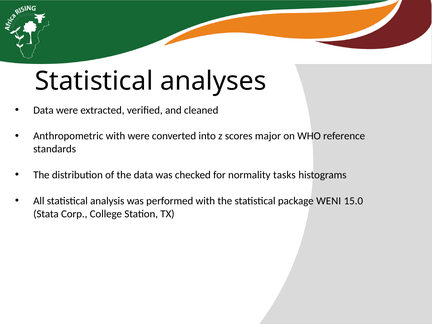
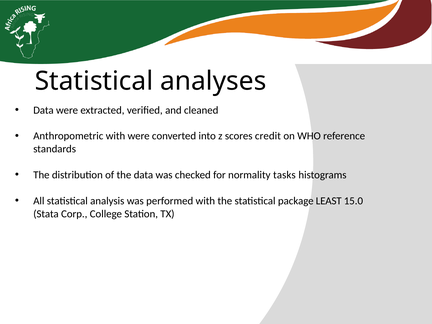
major: major -> credit
WENI: WENI -> LEAST
